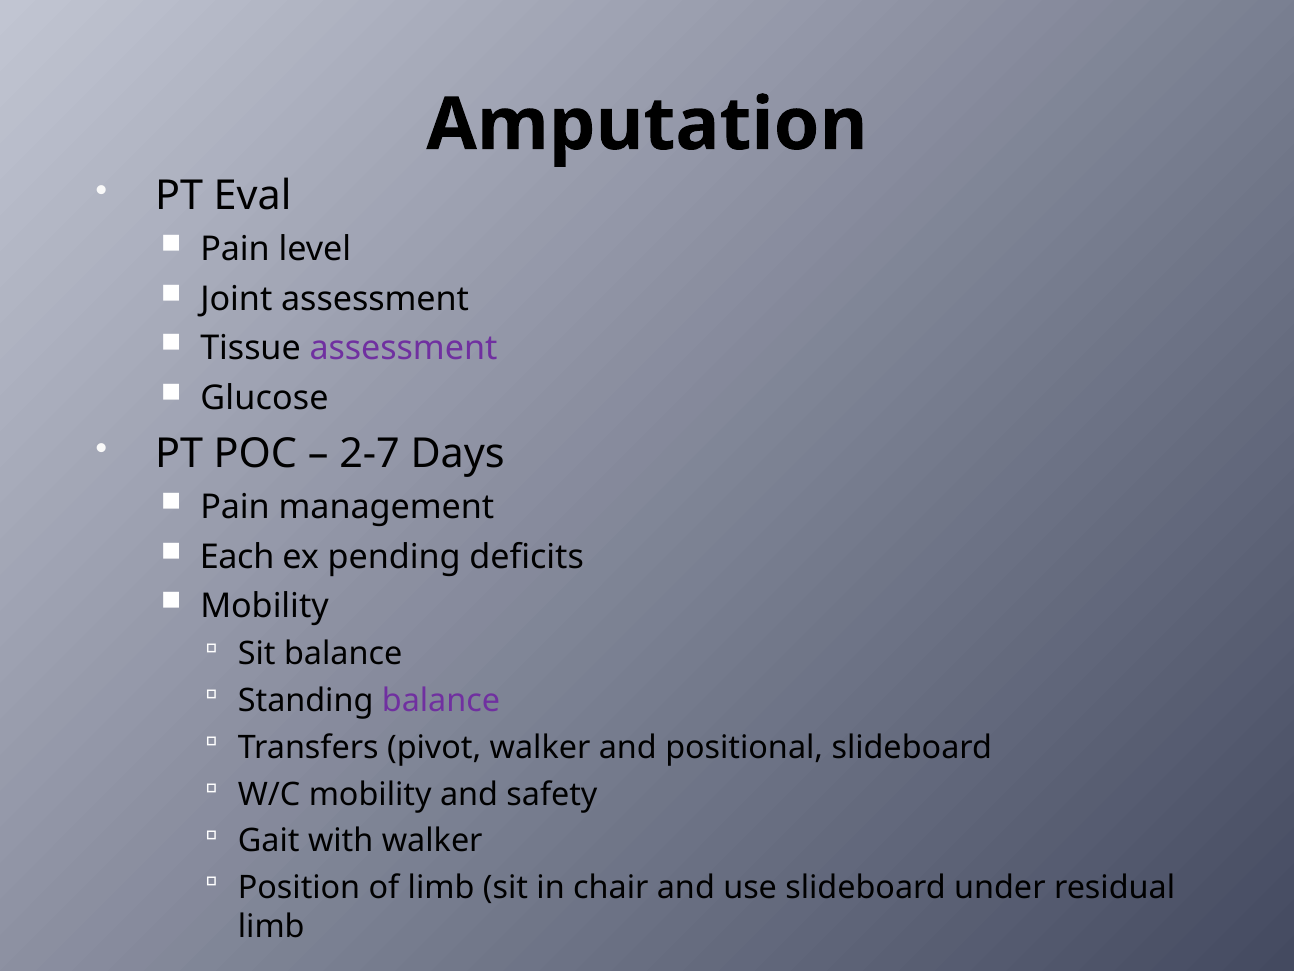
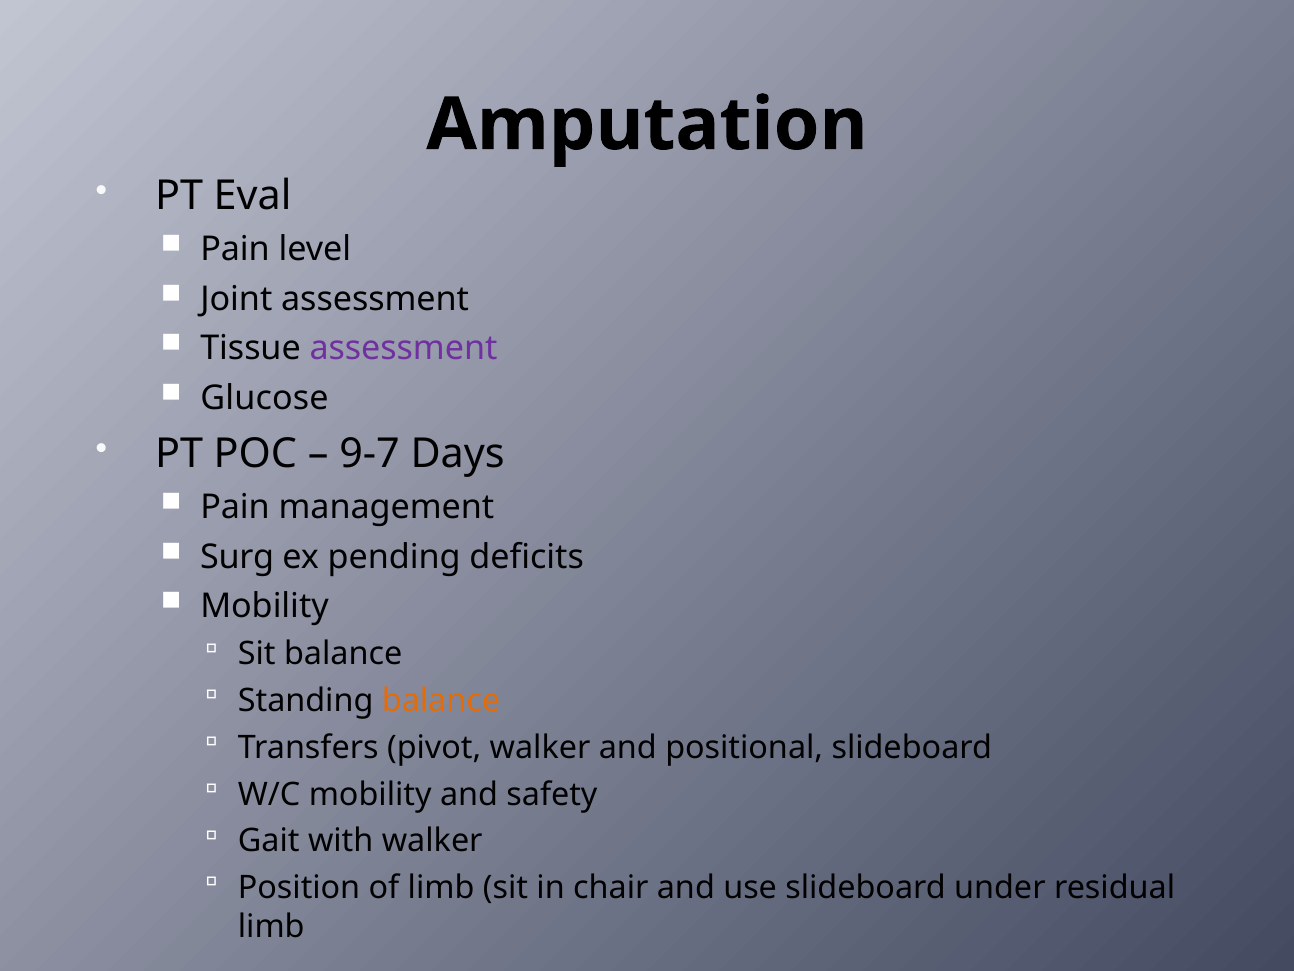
2-7: 2-7 -> 9-7
Each: Each -> Surg
balance at (441, 701) colour: purple -> orange
